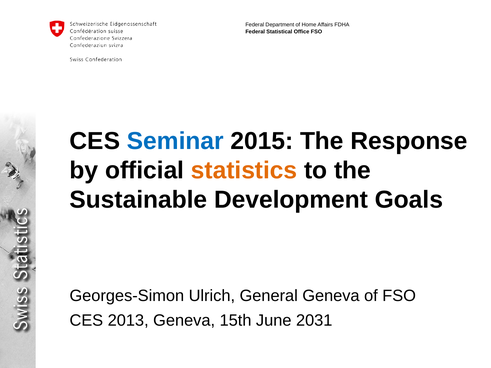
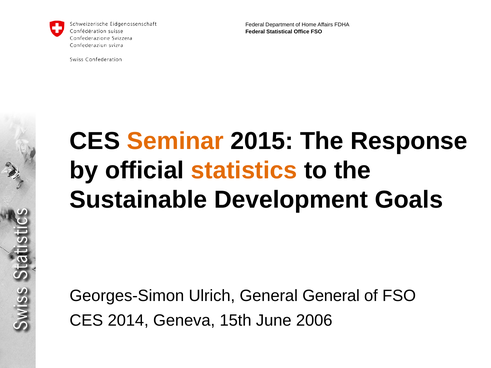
Seminar colour: blue -> orange
General Geneva: Geneva -> General
2013: 2013 -> 2014
2031: 2031 -> 2006
